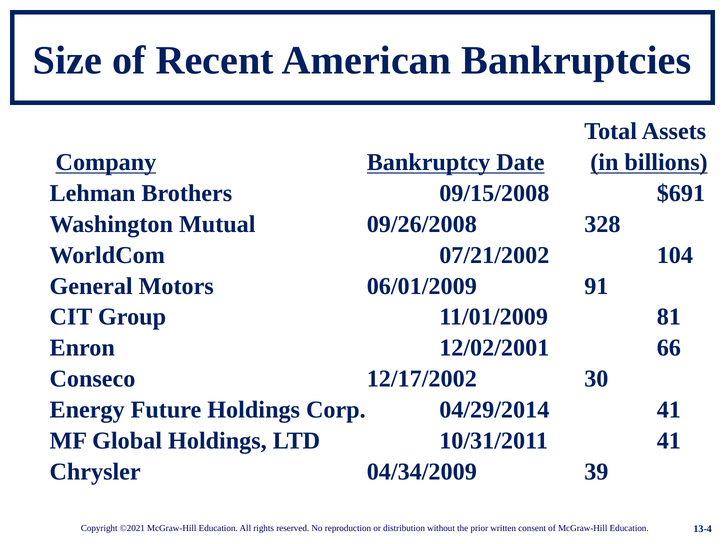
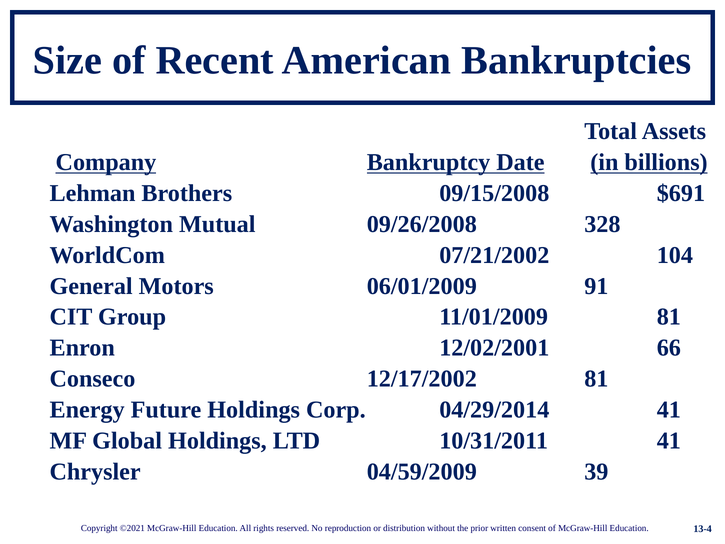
12/17/2002 30: 30 -> 81
04/34/2009: 04/34/2009 -> 04/59/2009
